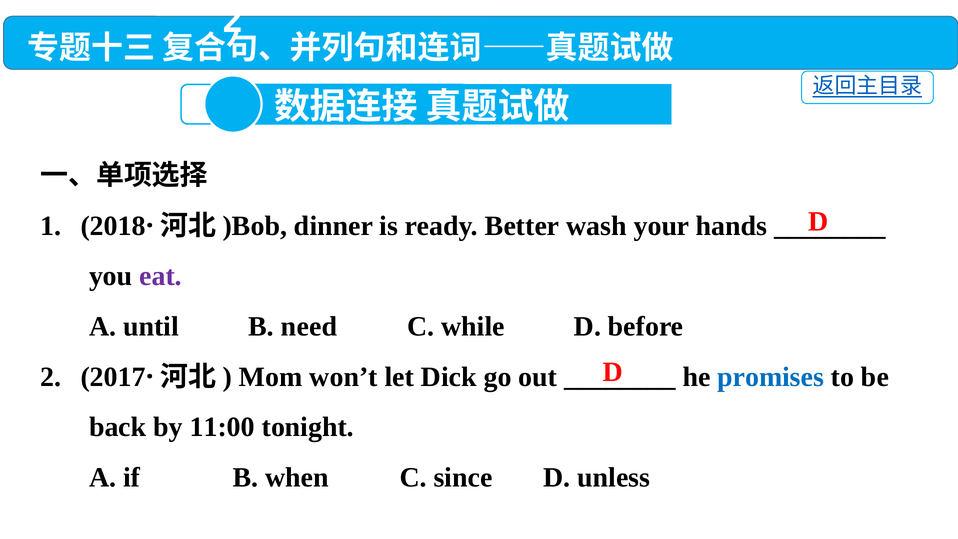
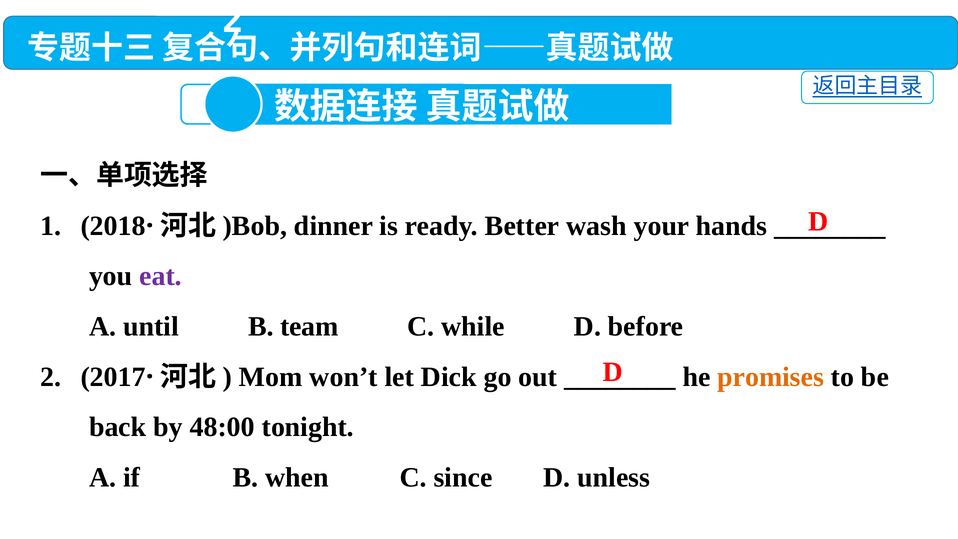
need: need -> team
promises colour: blue -> orange
11:00: 11:00 -> 48:00
